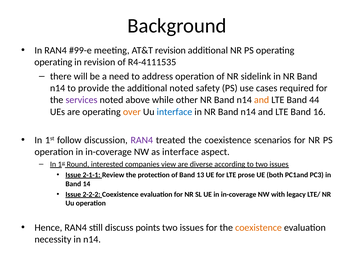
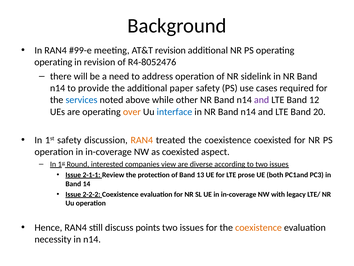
R4-4111535: R4-4111535 -> R4-8052476
additional noted: noted -> paper
services colour: purple -> blue
and at (262, 100) colour: orange -> purple
44: 44 -> 12
16: 16 -> 20
1st follow: follow -> safety
RAN4 at (142, 140) colour: purple -> orange
coexistence scenarios: scenarios -> coexisted
as interface: interface -> coexisted
